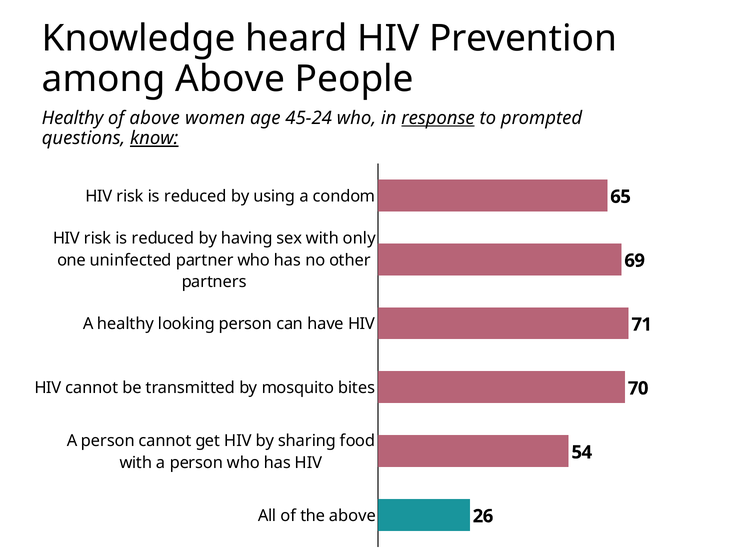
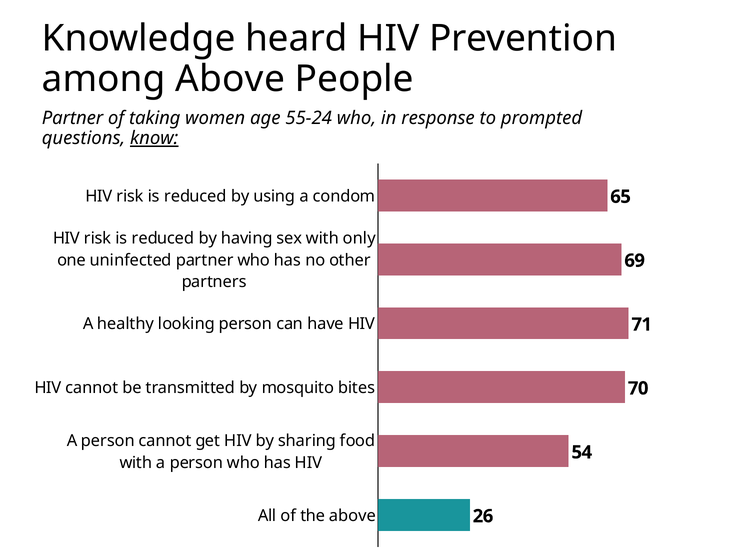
Healthy at (73, 118): Healthy -> Partner
of above: above -> taking
45-24: 45-24 -> 55-24
response underline: present -> none
